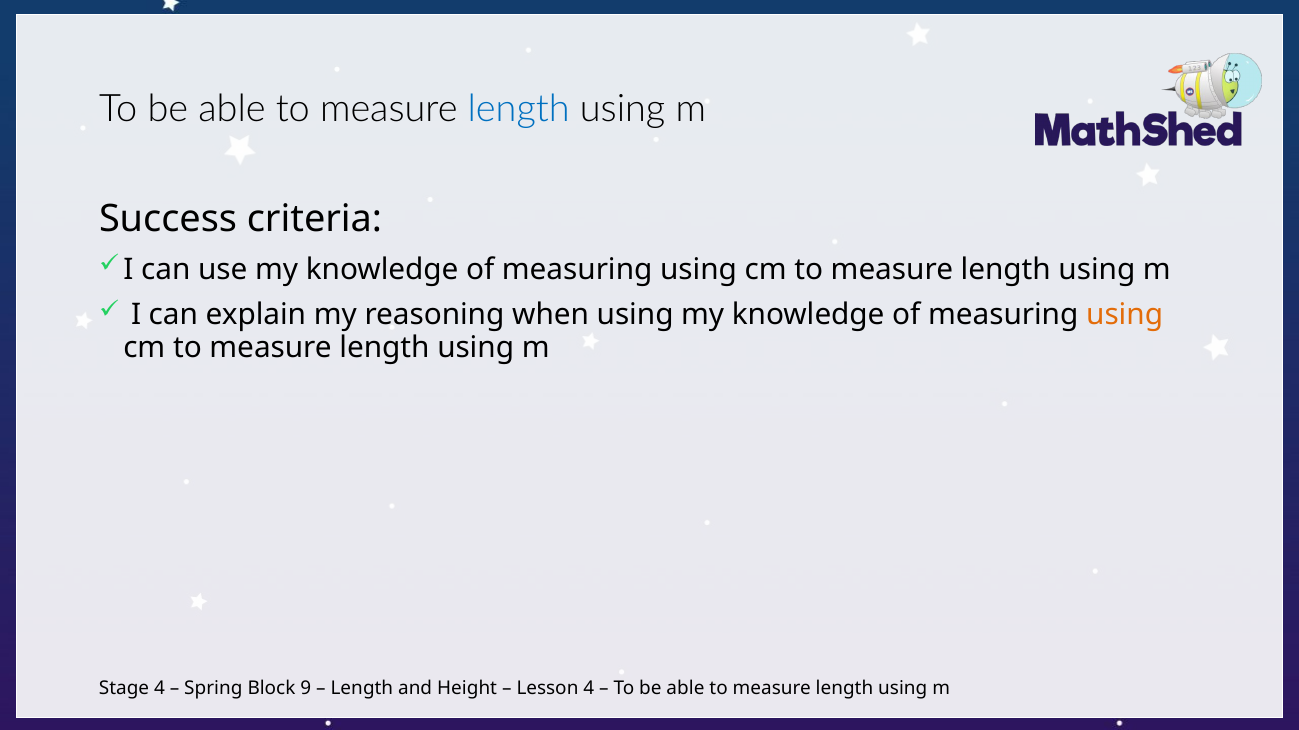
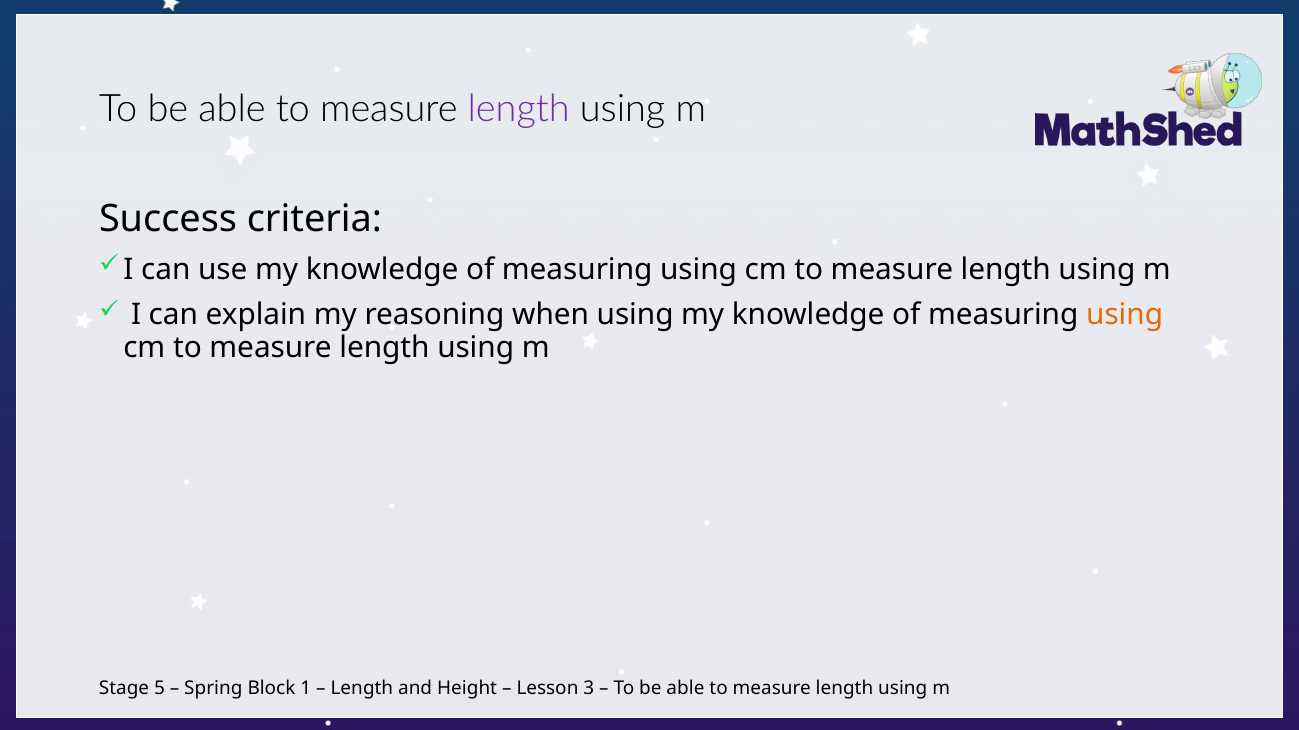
length at (519, 109) colour: blue -> purple
Stage 4: 4 -> 5
9: 9 -> 1
Lesson 4: 4 -> 3
